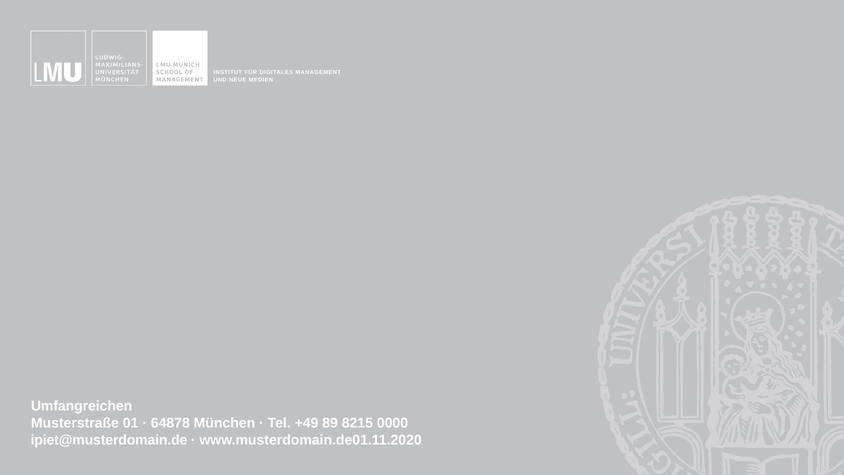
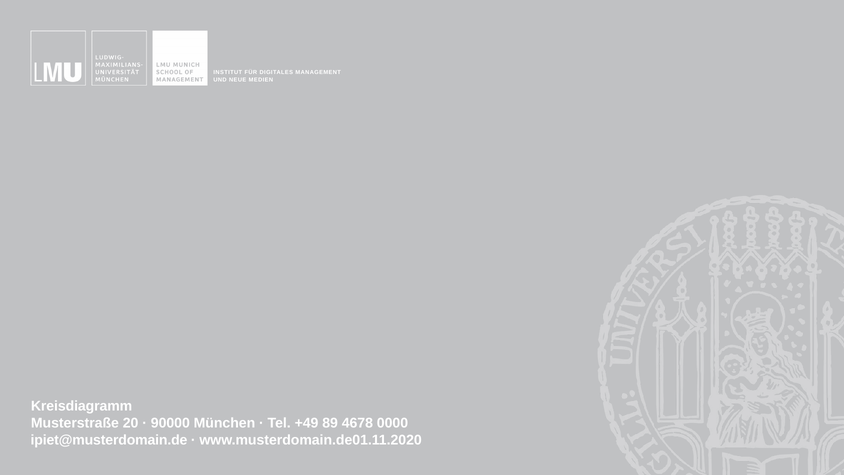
Umfangreichen: Umfangreichen -> Kreisdiagramm
01: 01 -> 20
64878: 64878 -> 90000
8215: 8215 -> 4678
